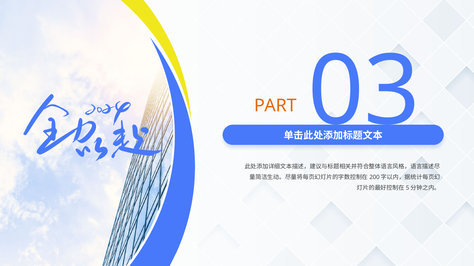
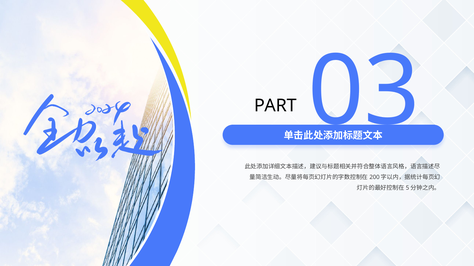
PART colour: orange -> black
